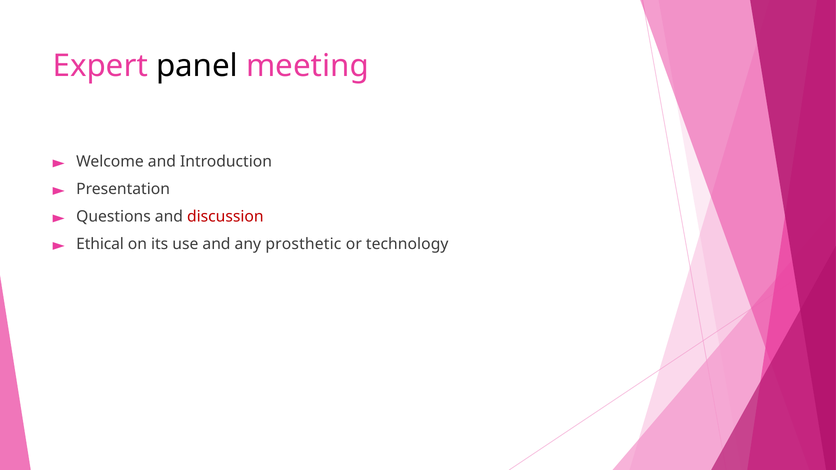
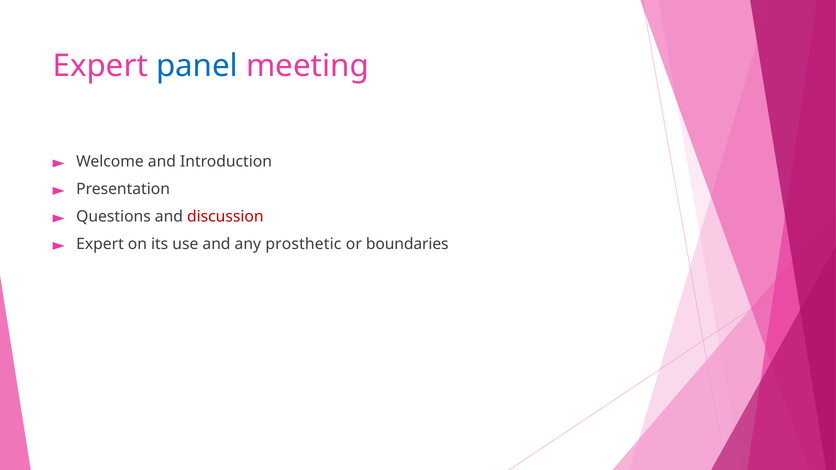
panel colour: black -> blue
Ethical at (100, 244): Ethical -> Expert
technology: technology -> boundaries
